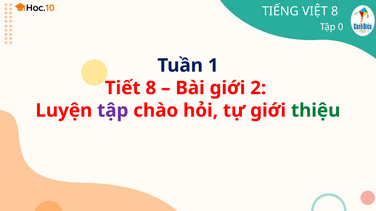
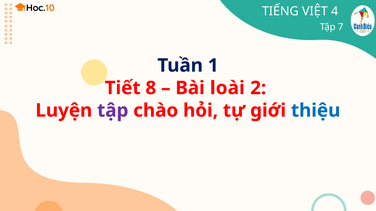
VIỆT 8: 8 -> 4
0: 0 -> 7
Bài giới: giới -> loài
thiệu colour: green -> blue
